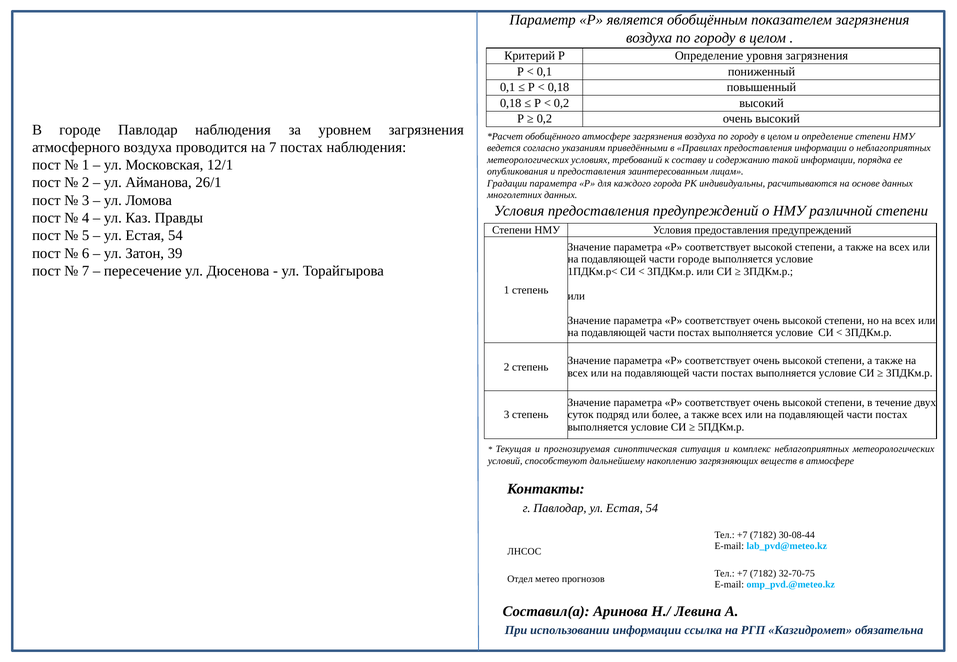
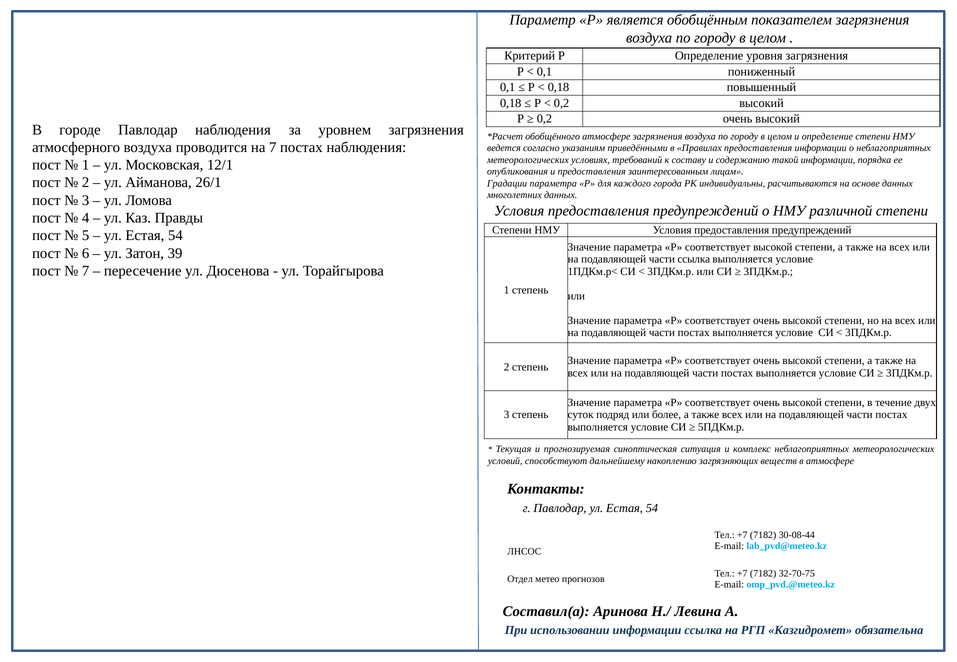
части городе: городе -> ссылка
